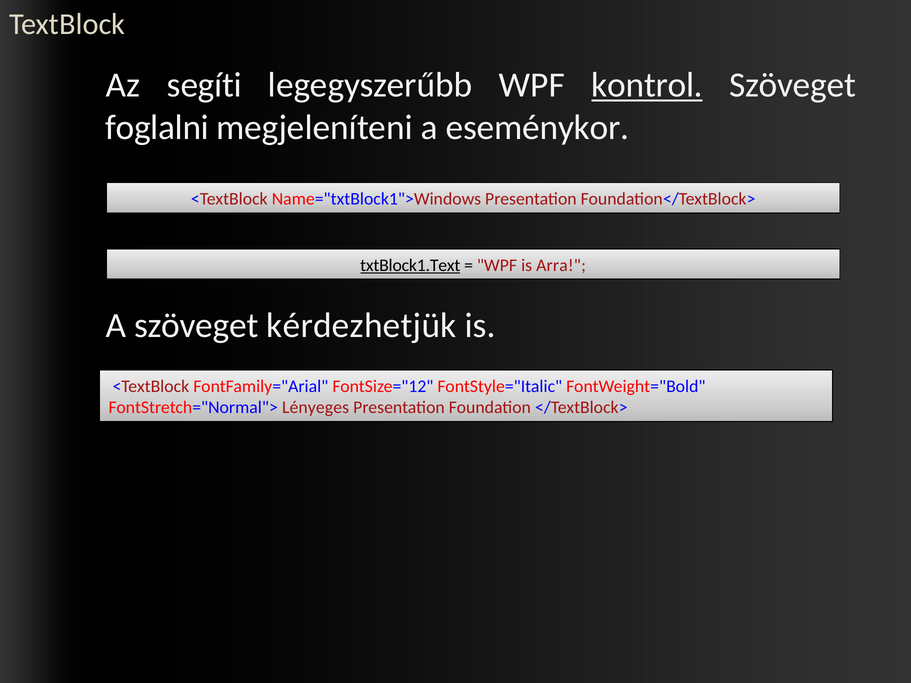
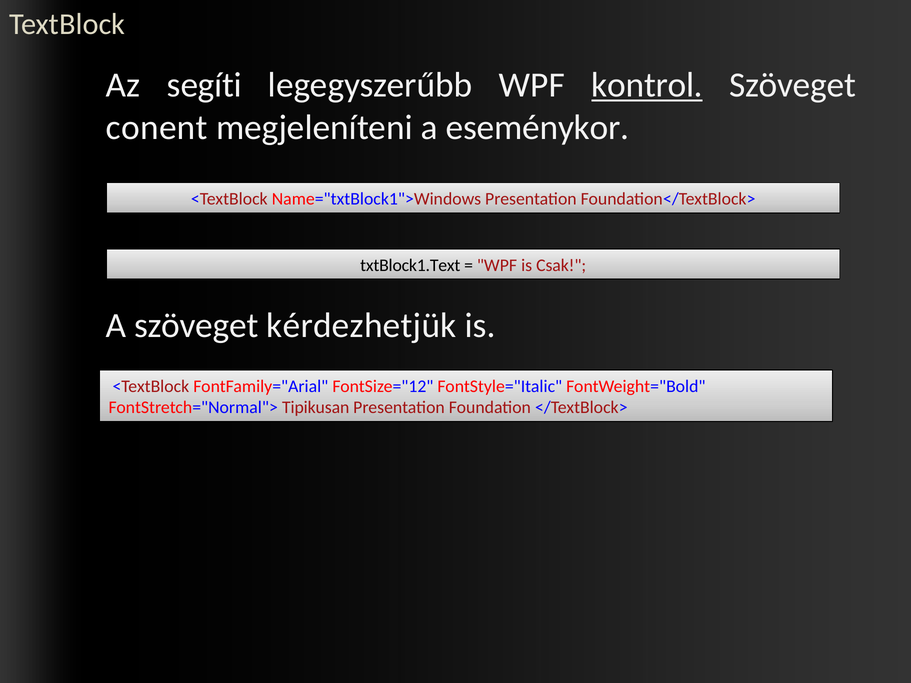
foglalni: foglalni -> conent
txtBlock1.Text underline: present -> none
Arra: Arra -> Csak
Lényeges: Lényeges -> Tipikusan
